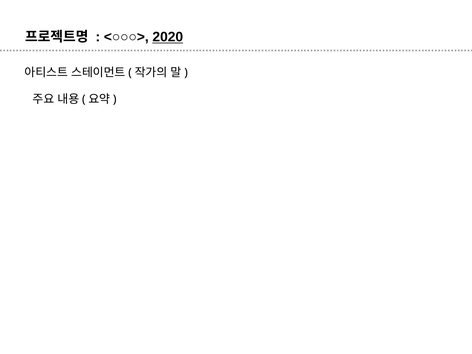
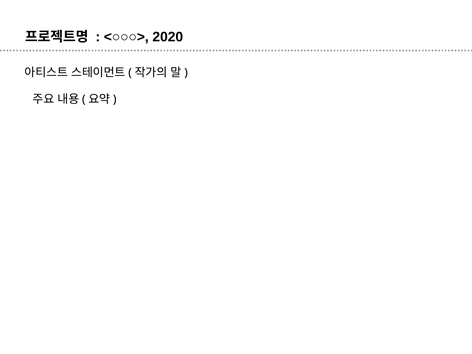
2020 underline: present -> none
